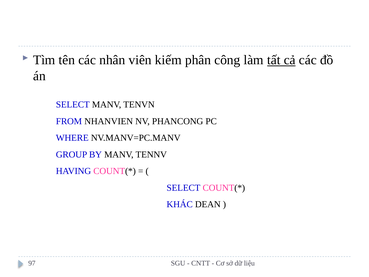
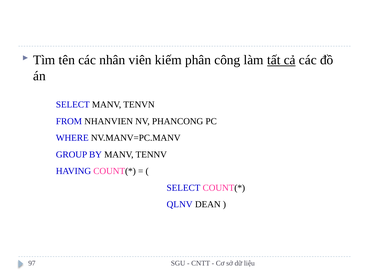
KHÁC: KHÁC -> QLNV
